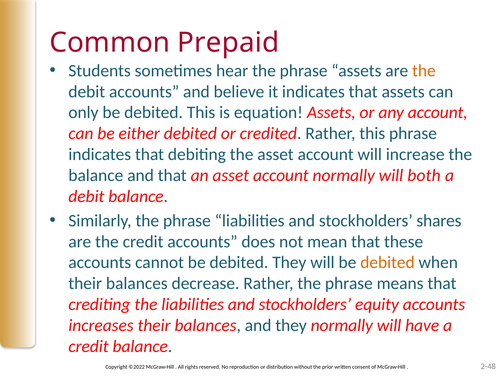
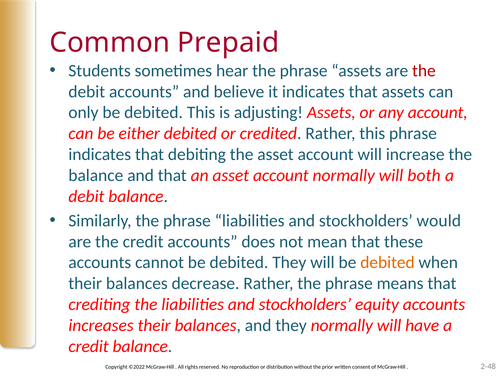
the at (424, 71) colour: orange -> red
equation: equation -> adjusting
shares: shares -> would
